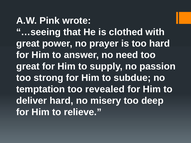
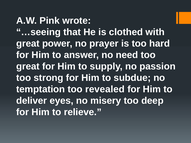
deliver hard: hard -> eyes
